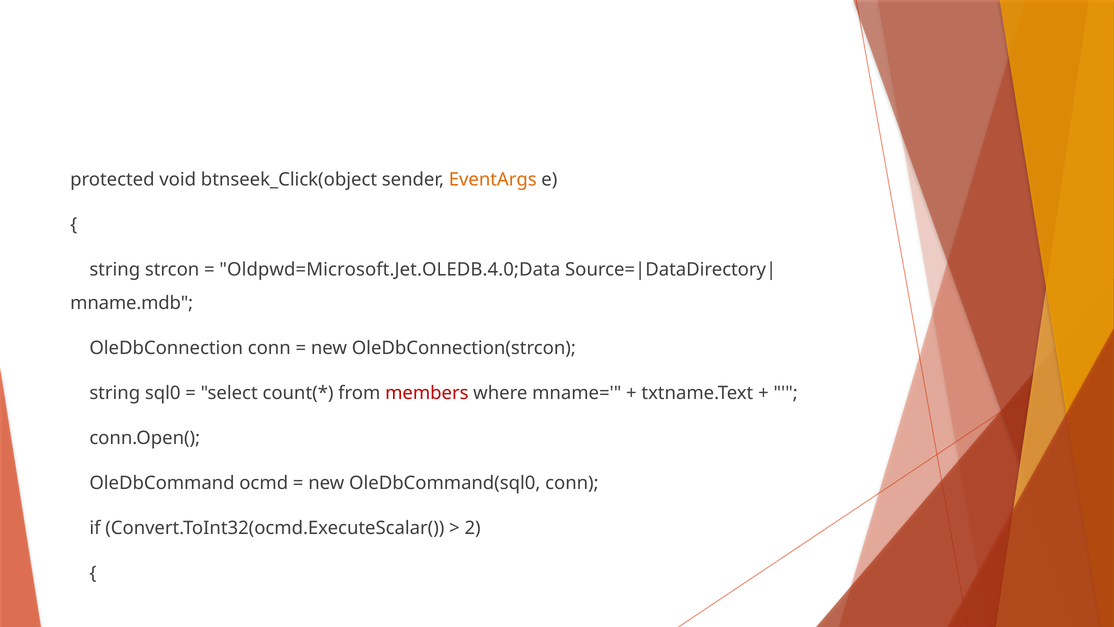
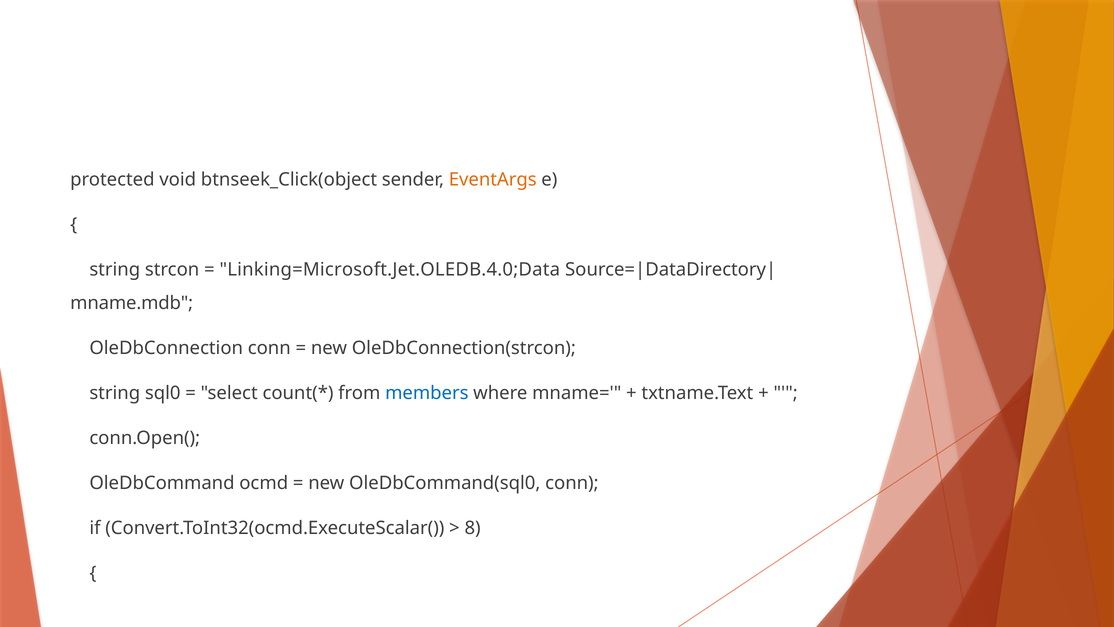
Oldpwd=Microsoft.Jet.OLEDB.4.0;Data: Oldpwd=Microsoft.Jet.OLEDB.4.0;Data -> Linking=Microsoft.Jet.OLEDB.4.0;Data
members colour: red -> blue
2: 2 -> 8
